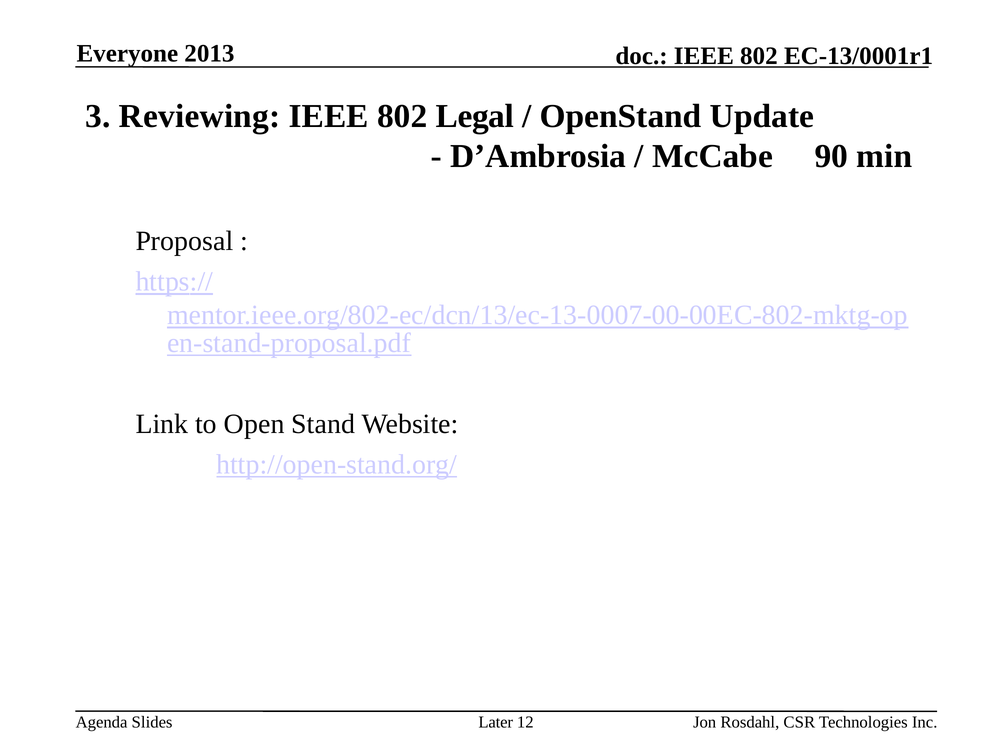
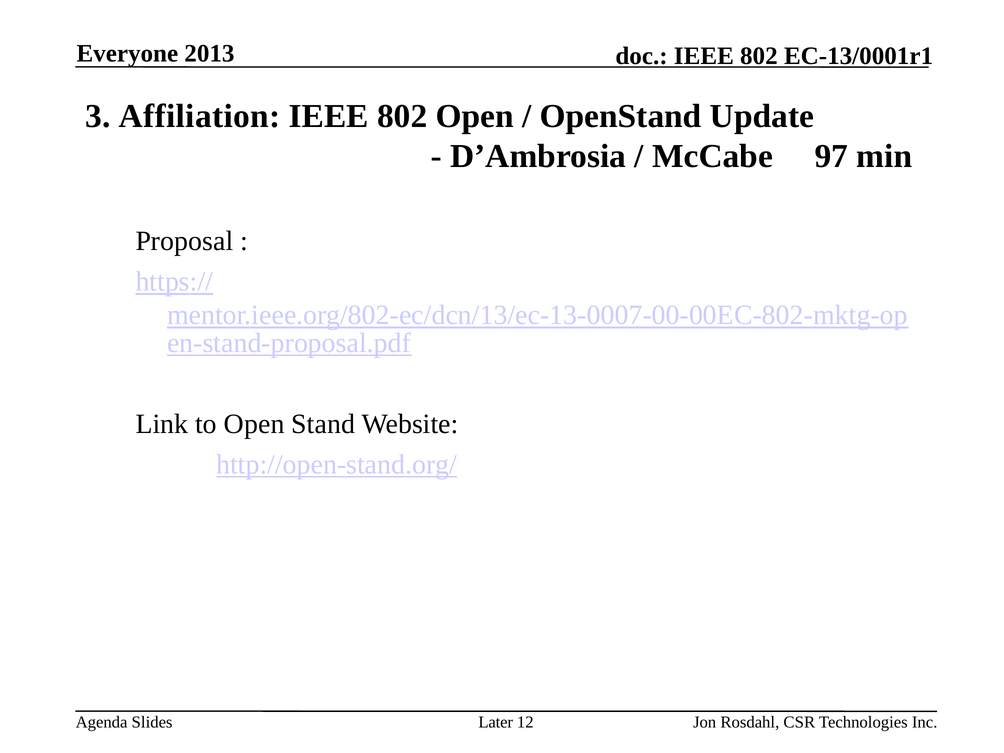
Reviewing: Reviewing -> Affiliation
802 Legal: Legal -> Open
90: 90 -> 97
